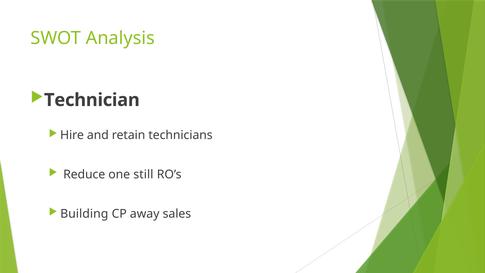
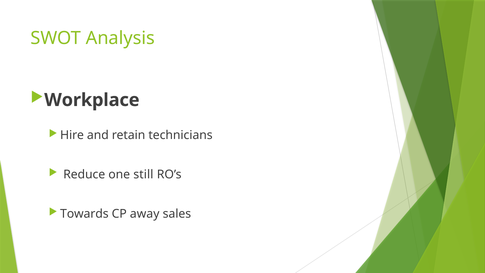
Technician: Technician -> Workplace
Building: Building -> Towards
